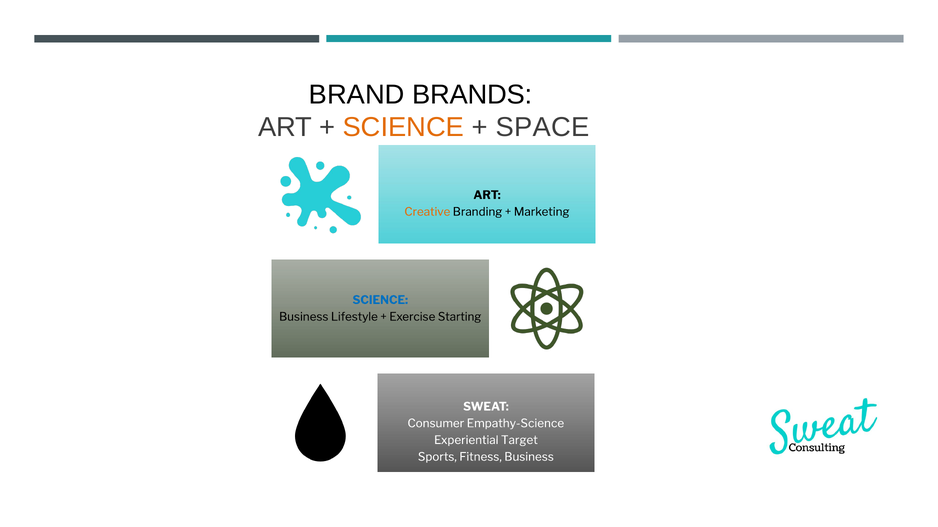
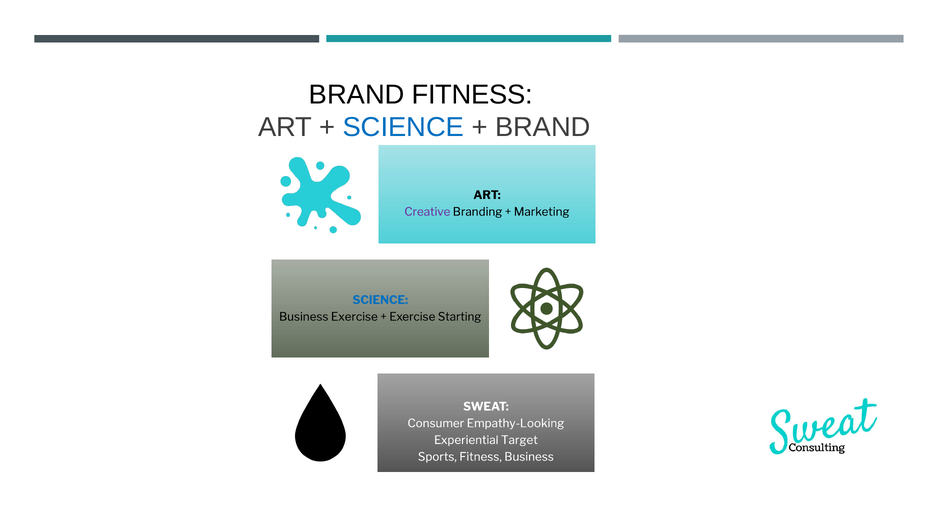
BRAND BRANDS: BRANDS -> FITNESS
SCIENCE at (403, 127) colour: orange -> blue
SPACE at (543, 127): SPACE -> BRAND
Creative colour: orange -> purple
Business Lifestyle: Lifestyle -> Exercise
Empathy-Science: Empathy-Science -> Empathy-Looking
